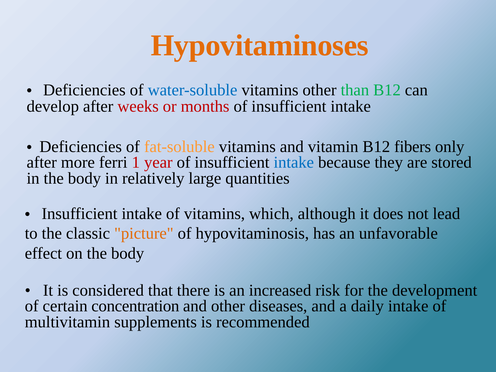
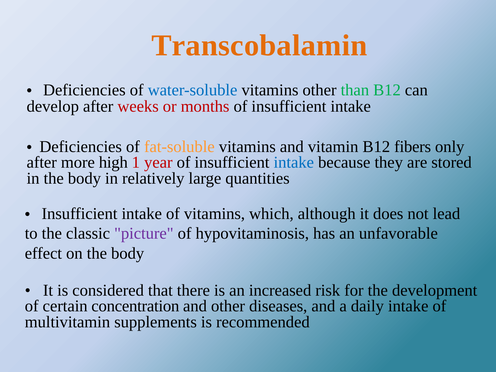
Hypovitaminoses: Hypovitaminoses -> Transcobalamin
ferri: ferri -> high
picture colour: orange -> purple
